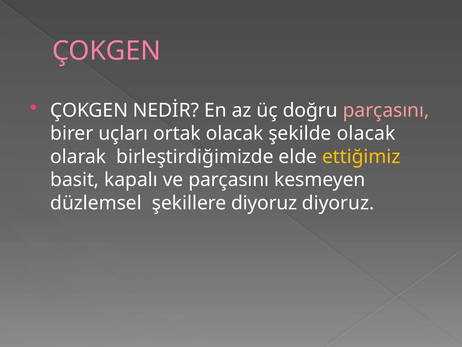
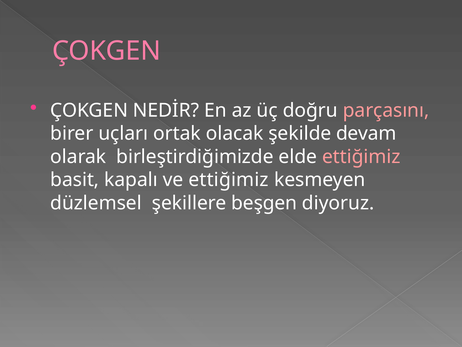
şekilde olacak: olacak -> devam
ettiğimiz at (361, 156) colour: yellow -> pink
ve parçasını: parçasını -> ettiğimiz
şekillere diyoruz: diyoruz -> beşgen
